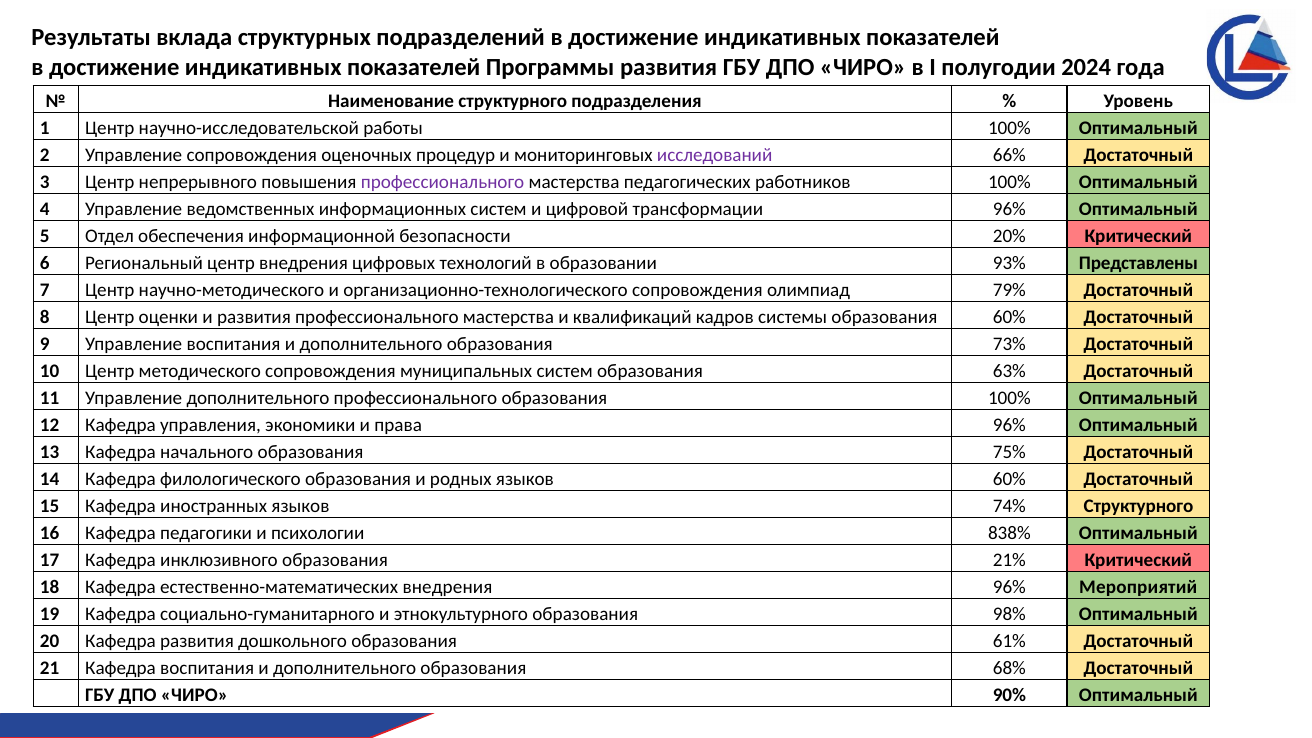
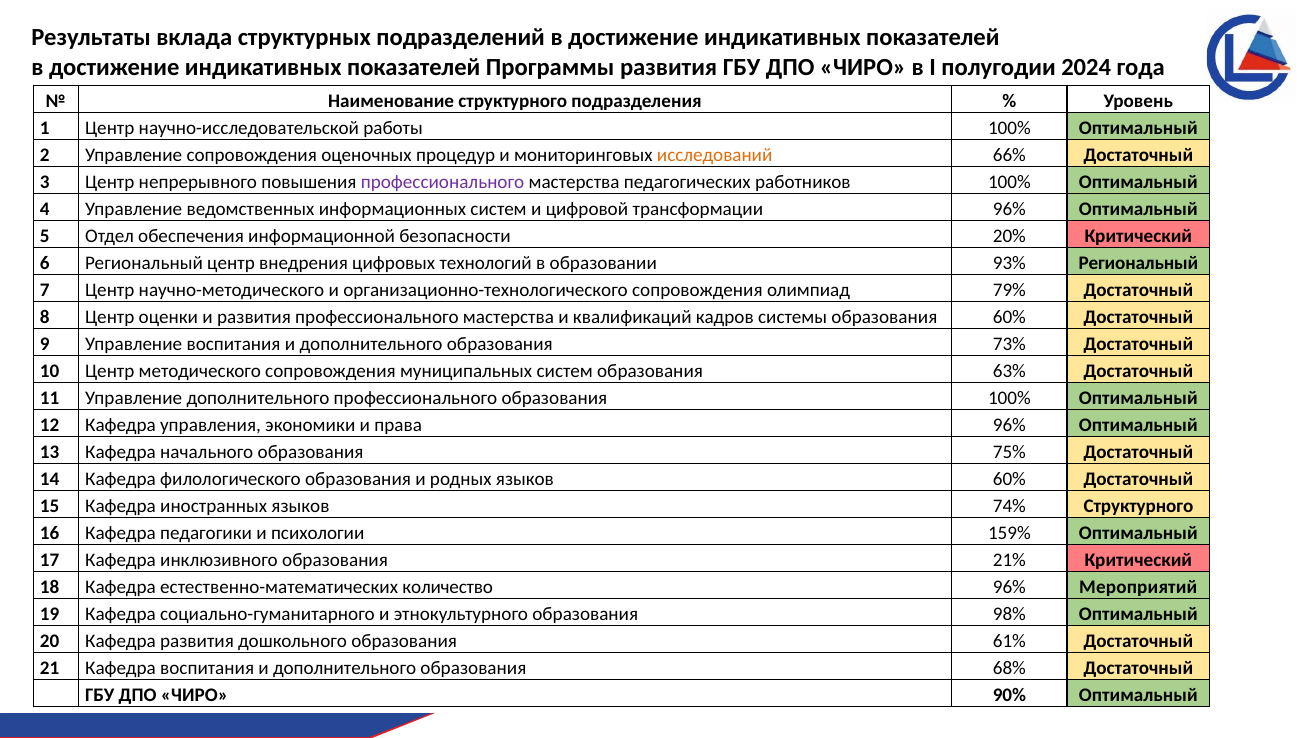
исследований colour: purple -> orange
93% Представлены: Представлены -> Региональный
838%: 838% -> 159%
естественно-математических внедрения: внедрения -> количество
